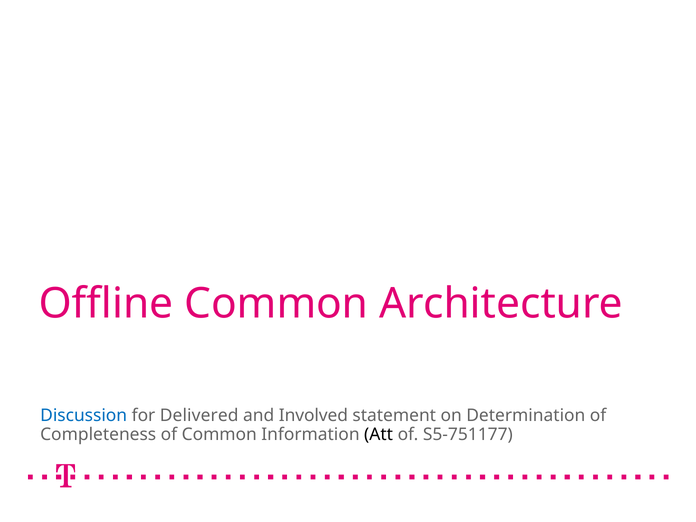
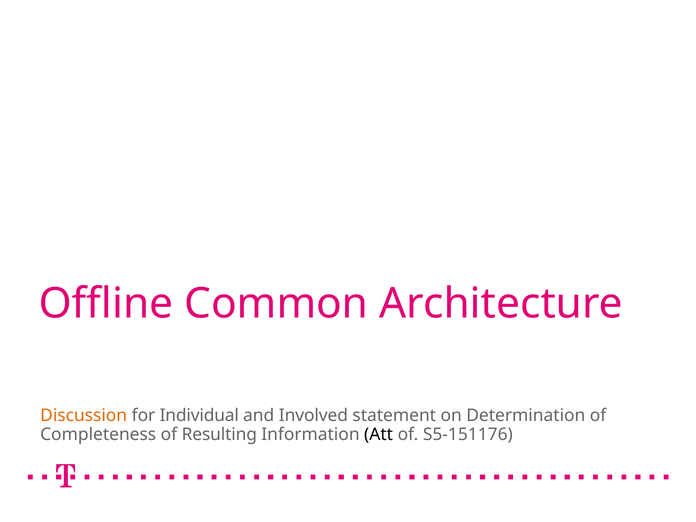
Discussion colour: blue -> orange
Delivered: Delivered -> Individual
of Common: Common -> Resulting
S5-751177: S5-751177 -> S5-151176
